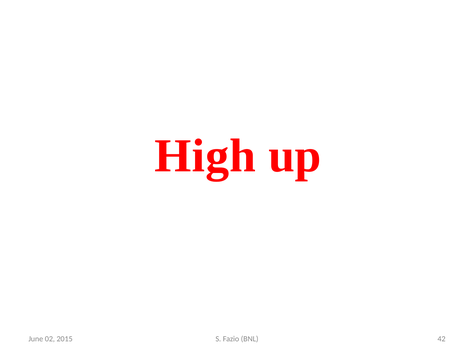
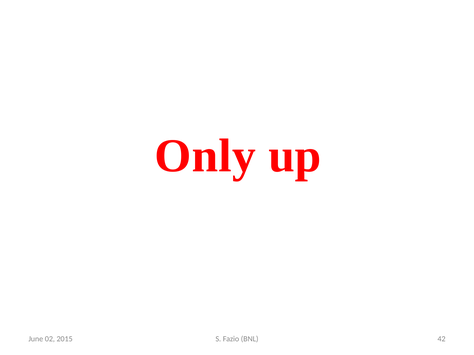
High: High -> Only
